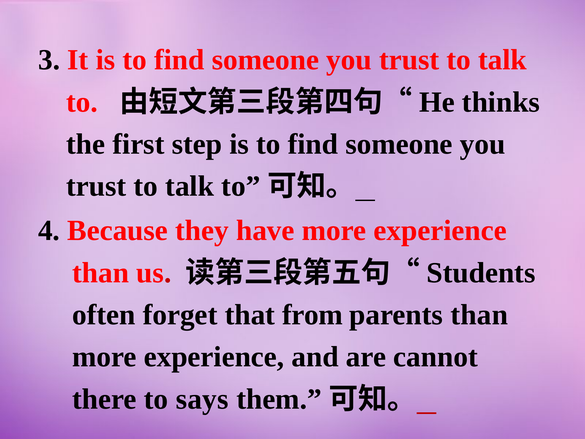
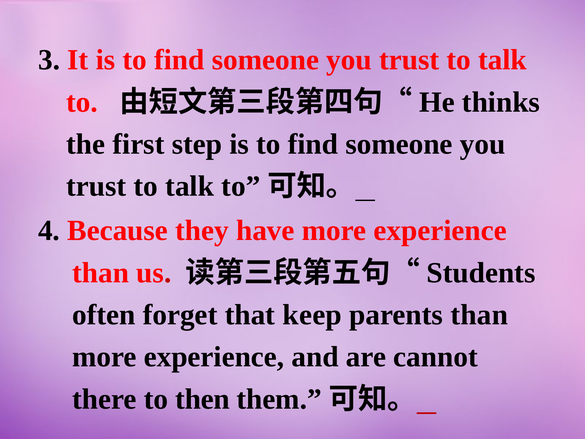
from: from -> keep
says: says -> then
